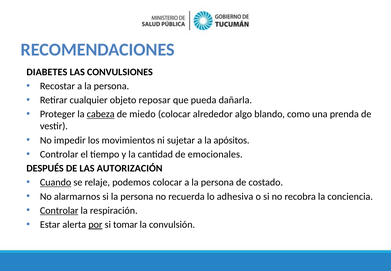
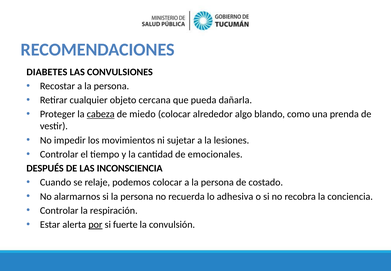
reposar: reposar -> cercana
apósitos: apósitos -> lesiones
AUTORIZACIÓN: AUTORIZACIÓN -> INCONSCIENCIA
Cuando underline: present -> none
Controlar at (59, 210) underline: present -> none
tomar: tomar -> fuerte
